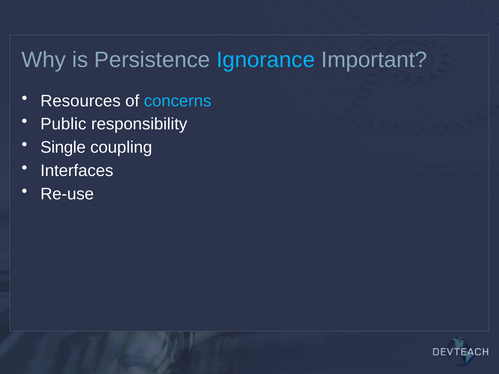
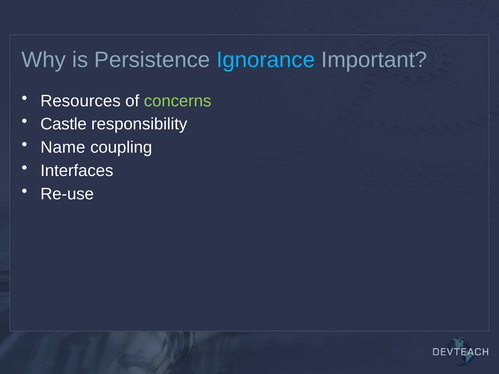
concerns colour: light blue -> light green
Public: Public -> Castle
Single: Single -> Name
